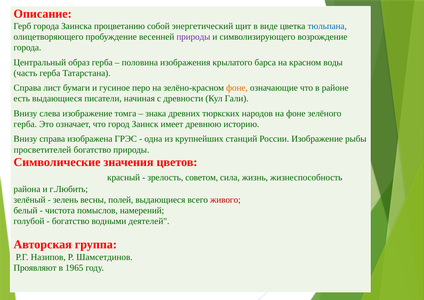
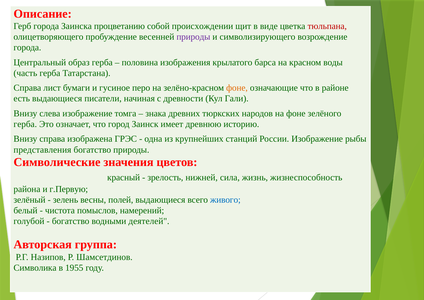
энергетический: энергетический -> происхождении
тюльпана colour: blue -> red
просветителей: просветителей -> представления
советом: советом -> нижней
г.Любить: г.Любить -> г.Первую
живого colour: red -> blue
Проявляют: Проявляют -> Символика
1965: 1965 -> 1955
